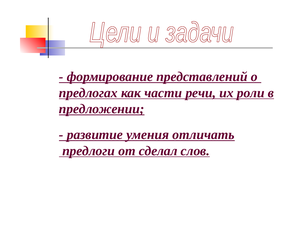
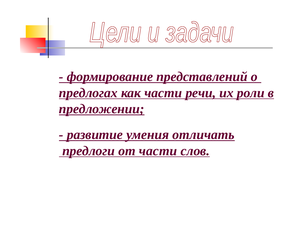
от сделал: сделал -> части
